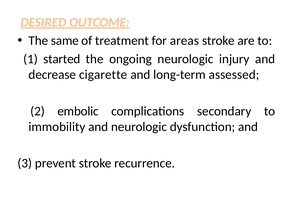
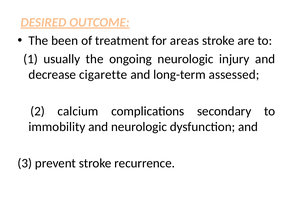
same: same -> been
started: started -> usually
embolic: embolic -> calcium
